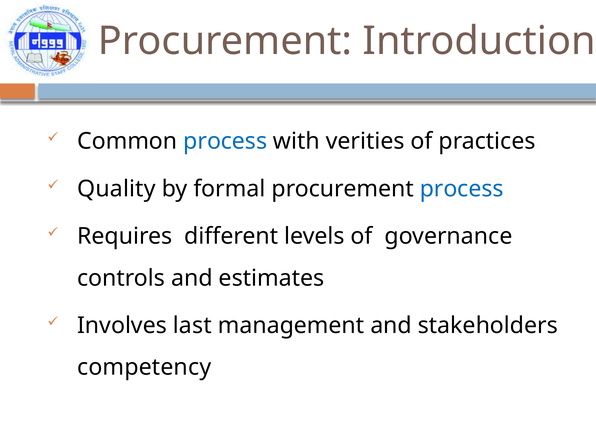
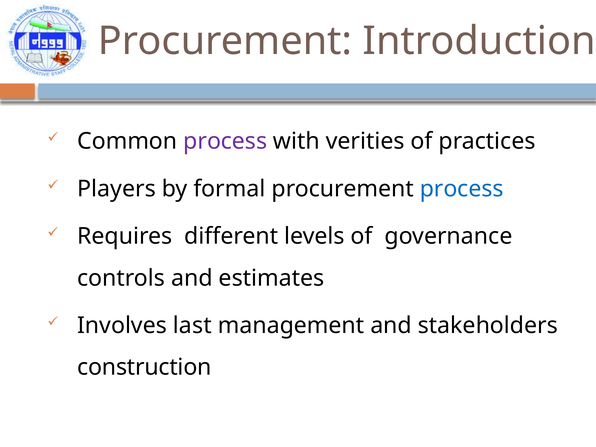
process at (225, 141) colour: blue -> purple
Quality: Quality -> Players
competency: competency -> construction
